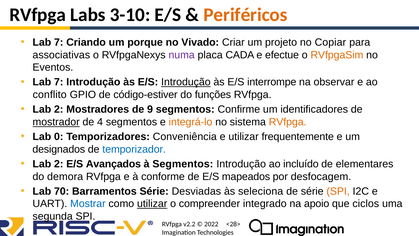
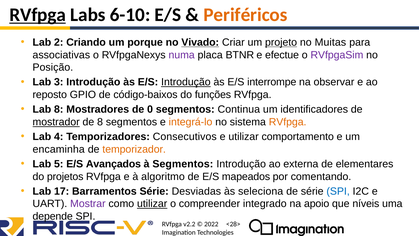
RVfpga at (38, 15) underline: none -> present
3-10: 3-10 -> 6-10
7 at (59, 42): 7 -> 2
Vivado underline: none -> present
projeto underline: none -> present
Copiar: Copiar -> Muitas
CADA: CADA -> BTNR
RVfpgaSim colour: orange -> purple
Eventos: Eventos -> Posição
7 at (59, 82): 7 -> 3
conflito: conflito -> reposto
código-estiver: código-estiver -> código-baixos
2 at (59, 109): 2 -> 8
9: 9 -> 0
Confirme: Confirme -> Continua
de 4: 4 -> 8
0: 0 -> 4
Conveniência: Conveniência -> Consecutivos
frequentemente: frequentemente -> comportamento
designados: designados -> encaminha
temporizador colour: blue -> orange
2 at (59, 164): 2 -> 5
incluído: incluído -> externa
demora: demora -> projetos
conforme: conforme -> algoritmo
desfocagem: desfocagem -> comentando
70: 70 -> 17
SPI at (338, 191) colour: orange -> blue
Mostrar colour: blue -> purple
ciclos: ciclos -> níveis
segunda: segunda -> depende
